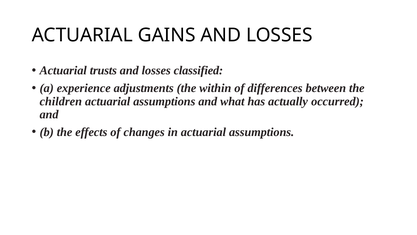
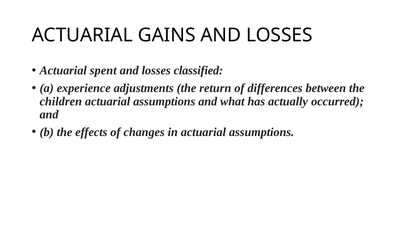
trusts: trusts -> spent
within: within -> return
